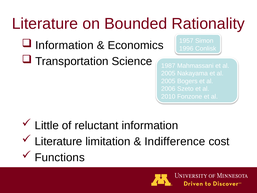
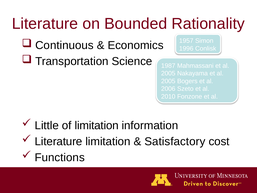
Information at (64, 45): Information -> Continuous
of reluctant: reluctant -> limitation
Indifference: Indifference -> Satisfactory
